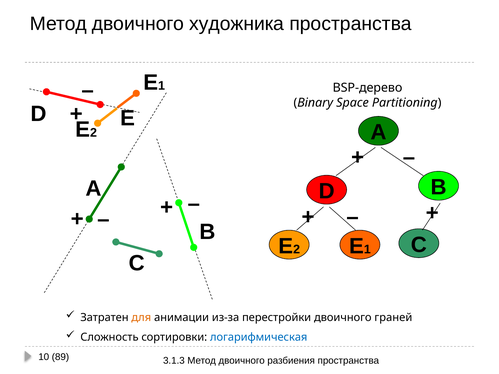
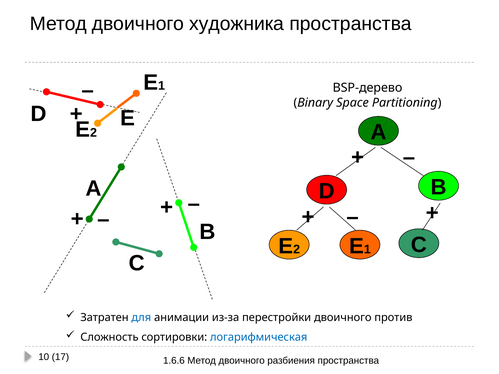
для colour: orange -> blue
граней: граней -> против
89: 89 -> 17
3.1.3: 3.1.3 -> 1.6.6
